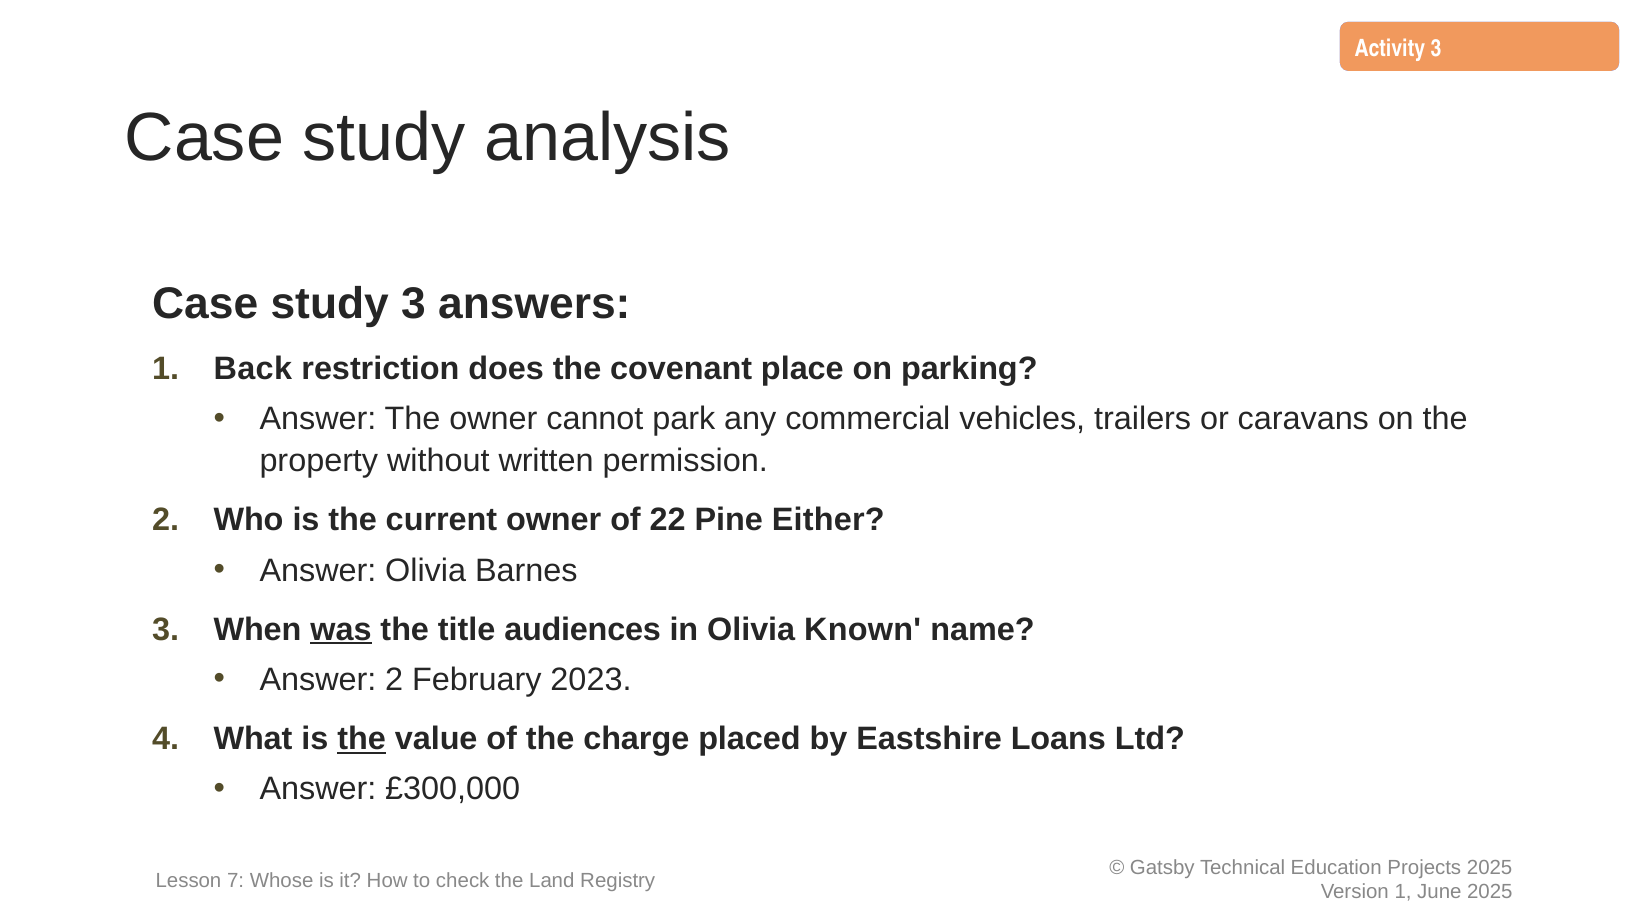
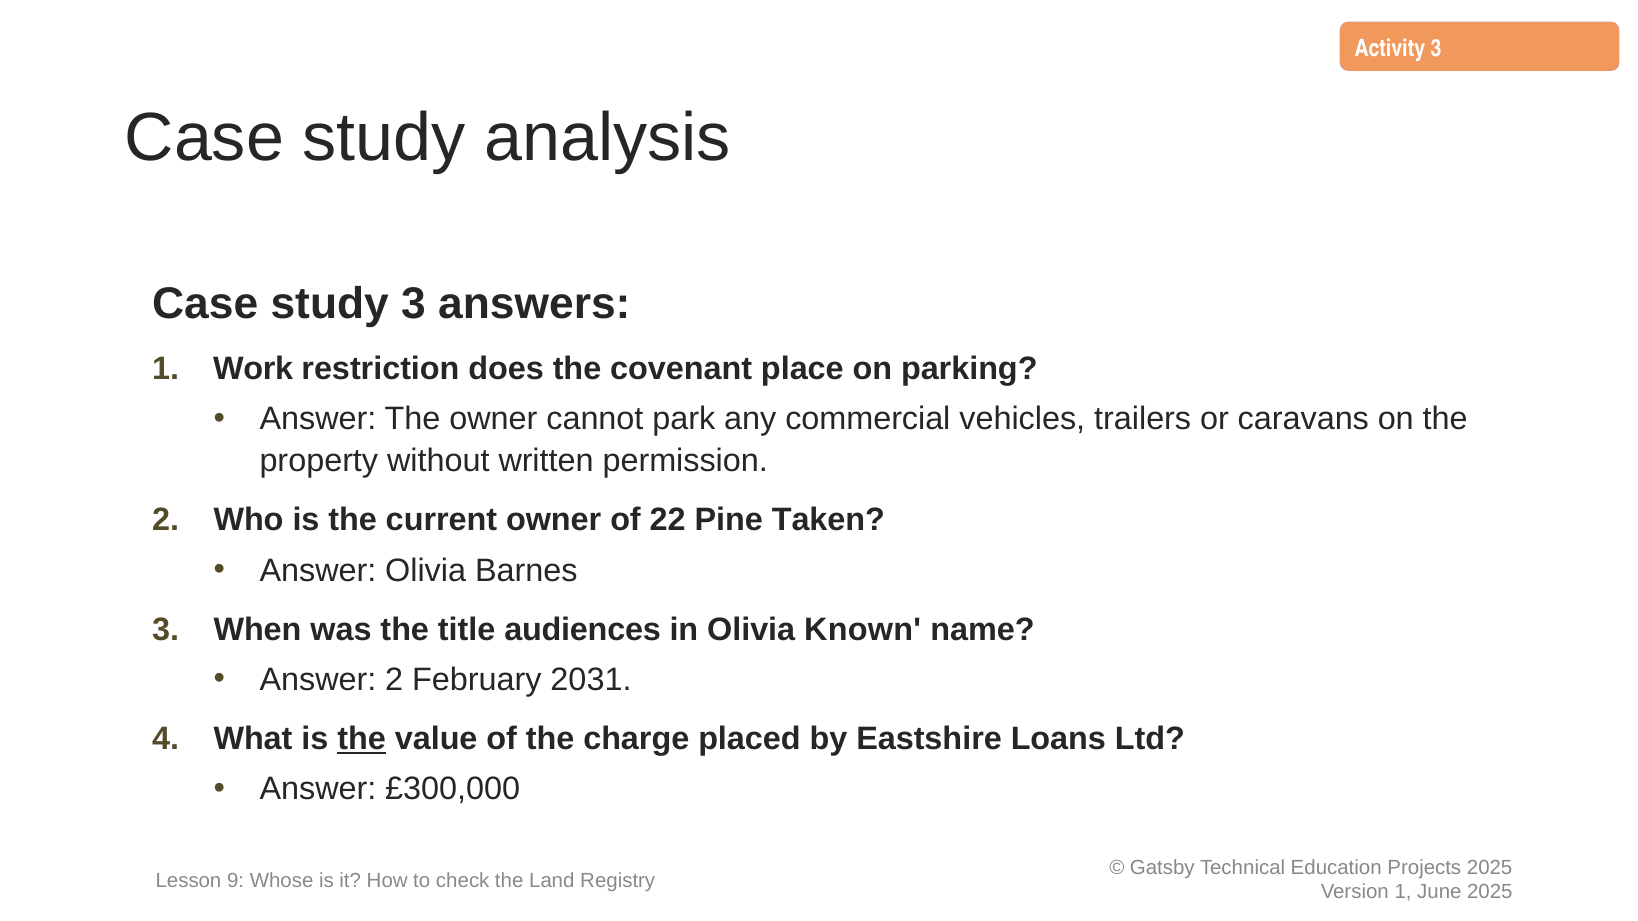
Back: Back -> Work
Either: Either -> Taken
was underline: present -> none
2023: 2023 -> 2031
7: 7 -> 9
